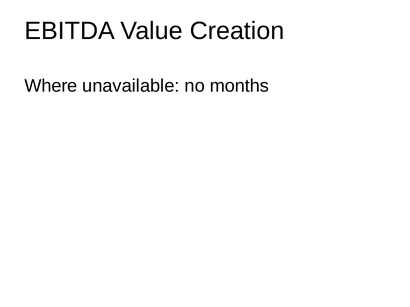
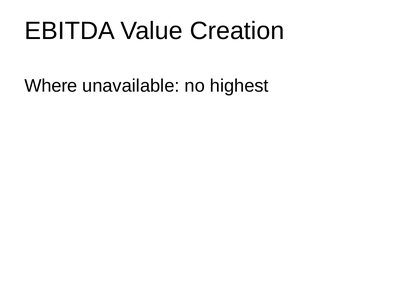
months: months -> highest
